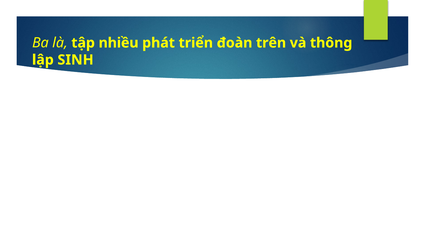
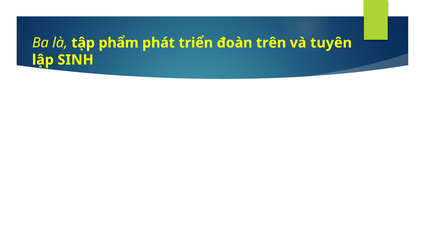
nhiều: nhiều -> phẩm
thông: thông -> tuyên
